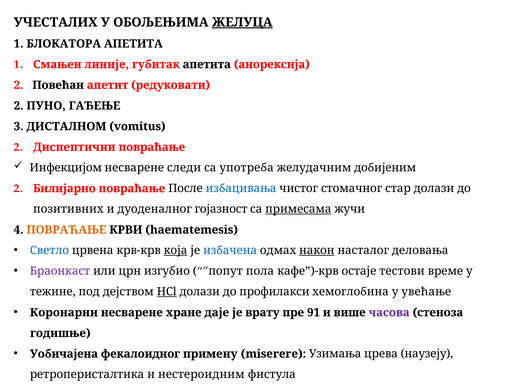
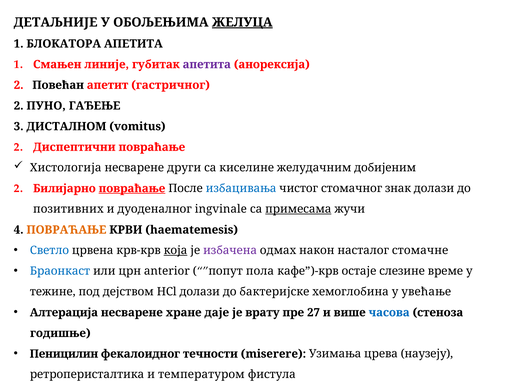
УЧЕСТАЛИХ: УЧЕСТАЛИХ -> ДЕТАЉНИЈЕ
апетита at (207, 64) colour: black -> purple
редуковати: редуковати -> гастричног
Инфекцијом: Инфекцијом -> Хистологија
следи: следи -> други
употреба: употреба -> киселине
повраћање at (132, 188) underline: none -> present
стар: стар -> знак
гојазност: гојазност -> ingvinale
избачена colour: blue -> purple
након underline: present -> none
деловања: деловања -> стомачне
Браонкаст colour: purple -> blue
изгубио: изгубио -> anterior
тестови: тестови -> слезине
HCl underline: present -> none
профилакси: профилакси -> бактеријске
Коронарни: Коронарни -> Алтерација
91: 91 -> 27
часова colour: purple -> blue
Уобичајена: Уобичајена -> Пеницилин
примену: примену -> течности
нестероидним: нестероидним -> температуром
